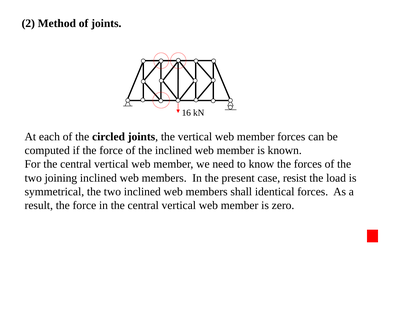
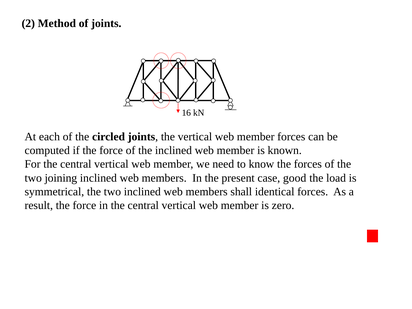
resist: resist -> good
